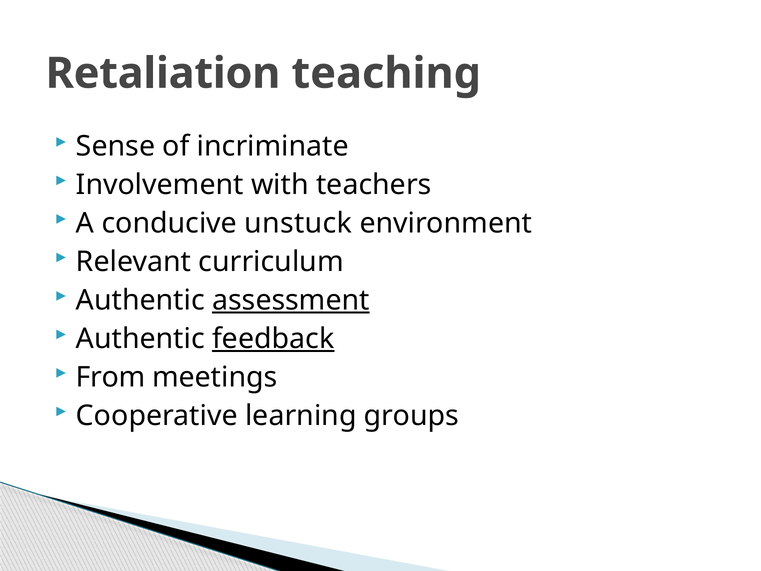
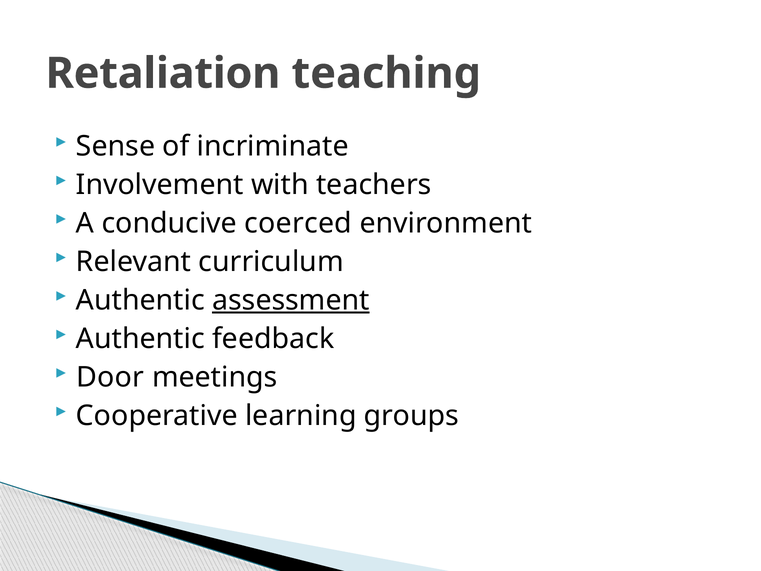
unstuck: unstuck -> coerced
feedback underline: present -> none
From: From -> Door
